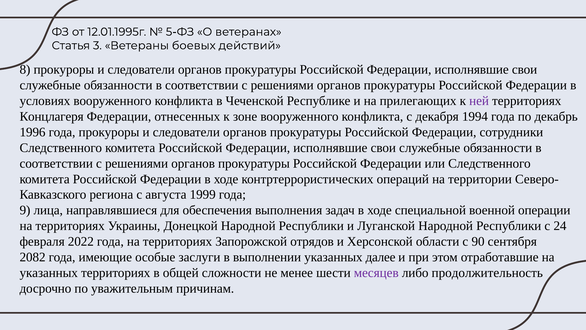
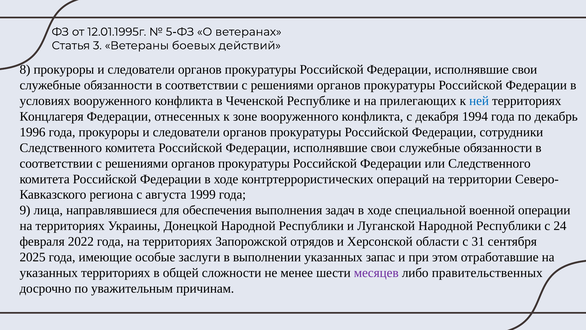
ней colour: purple -> blue
90: 90 -> 31
2082: 2082 -> 2025
далее: далее -> запас
продолжительность: продолжительность -> правительственных
